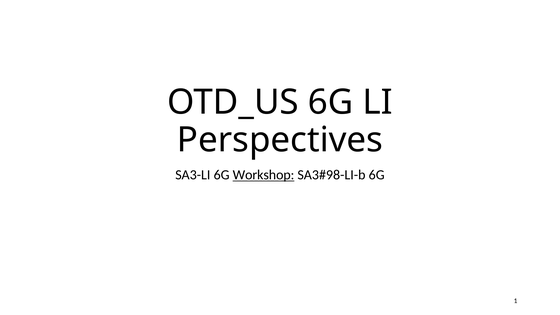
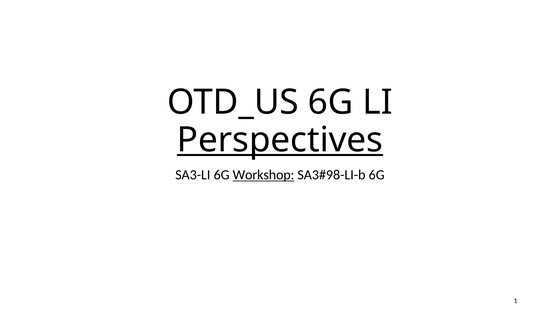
Perspectives underline: none -> present
